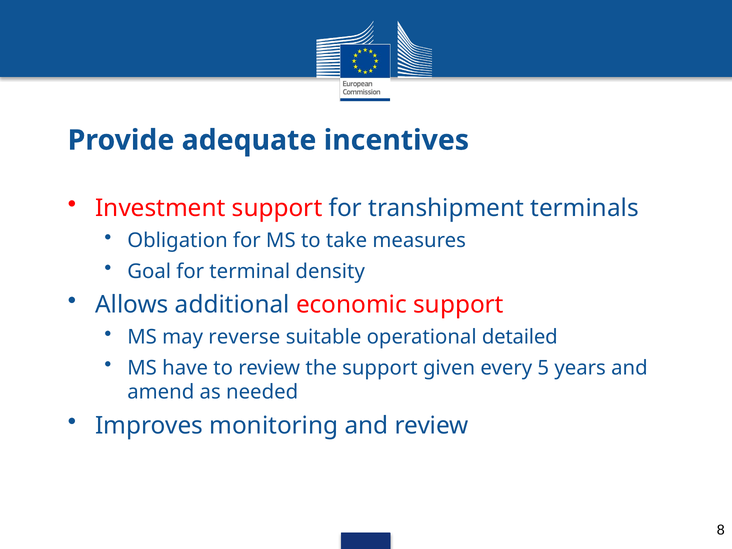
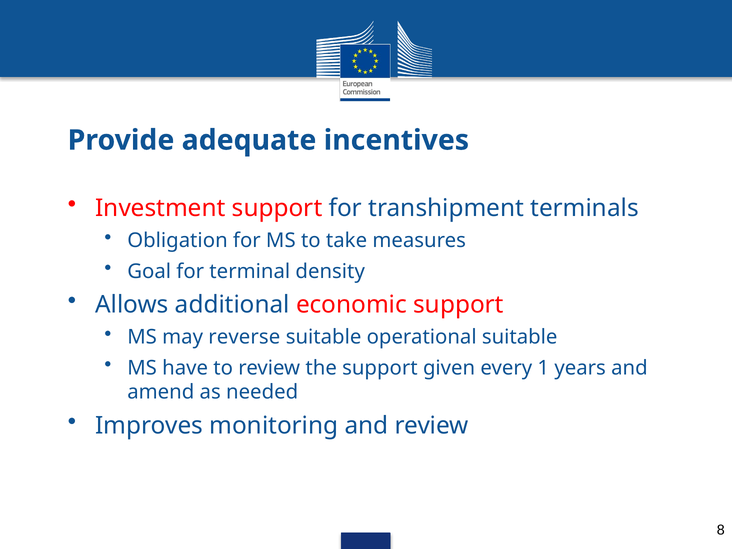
operational detailed: detailed -> suitable
5: 5 -> 1
